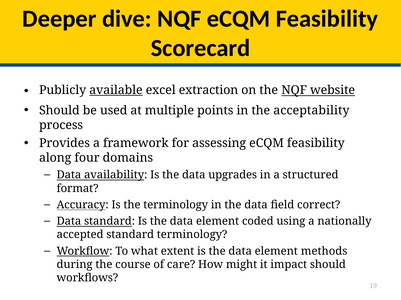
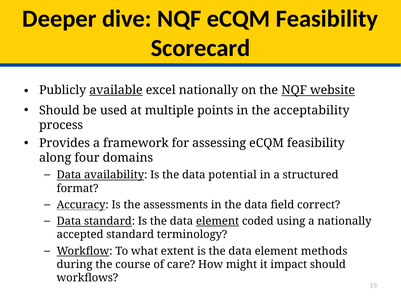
excel extraction: extraction -> nationally
upgrades: upgrades -> potential
the terminology: terminology -> assessments
element at (218, 222) underline: none -> present
